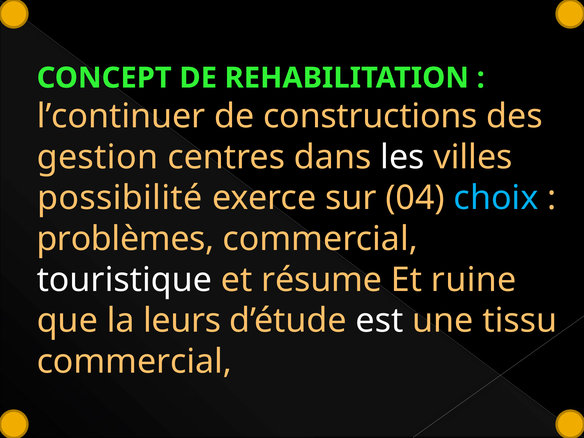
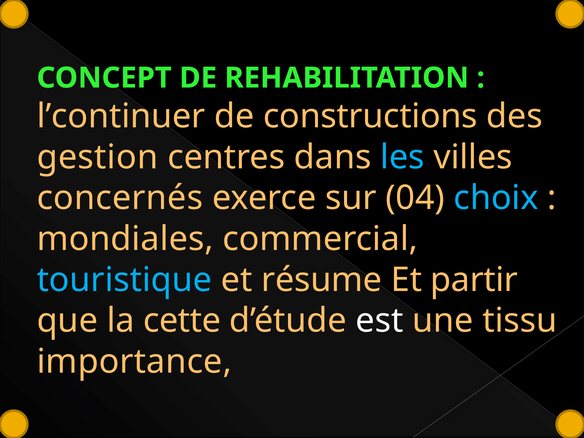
les colour: white -> light blue
possibilité: possibilité -> concernés
problèmes: problèmes -> mondiales
touristique colour: white -> light blue
ruine: ruine -> partir
leurs: leurs -> cette
commercial at (134, 362): commercial -> importance
